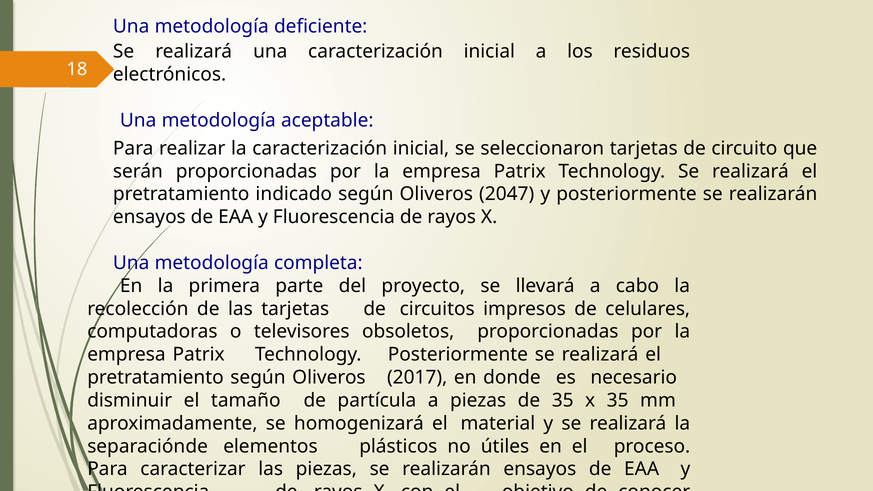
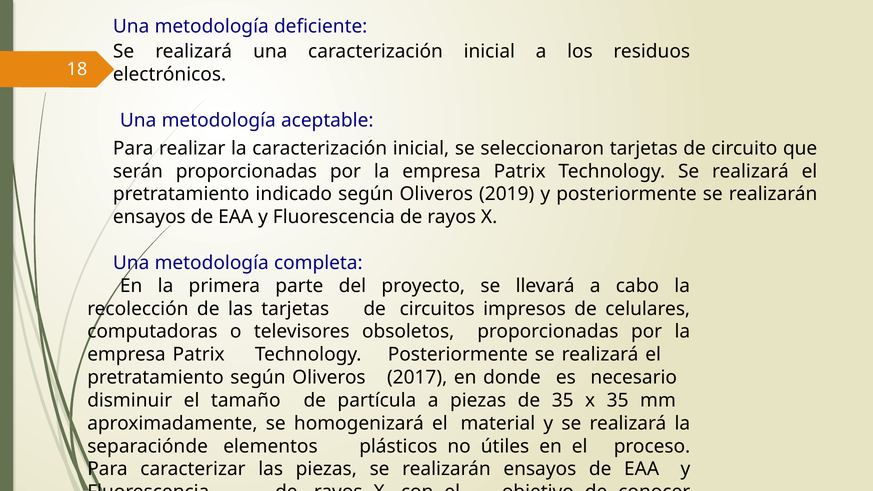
2047: 2047 -> 2019
